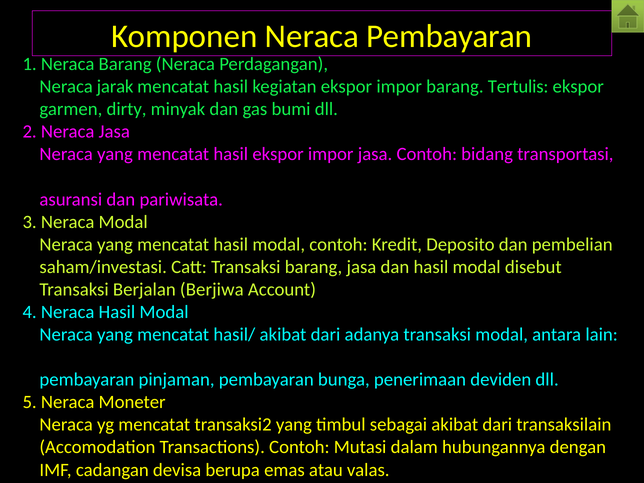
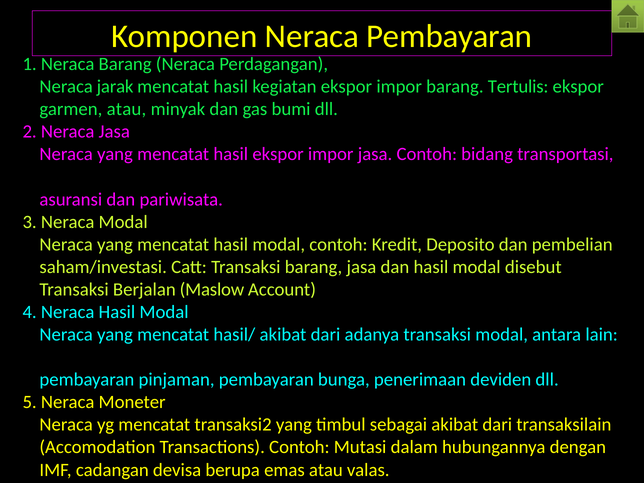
garmen dirty: dirty -> atau
Berjiwa: Berjiwa -> Maslow
